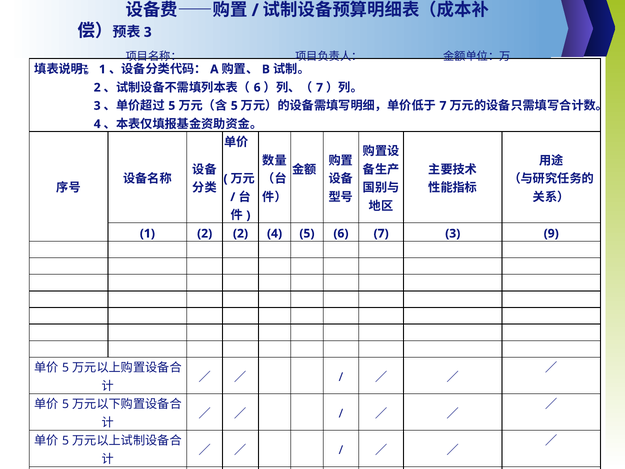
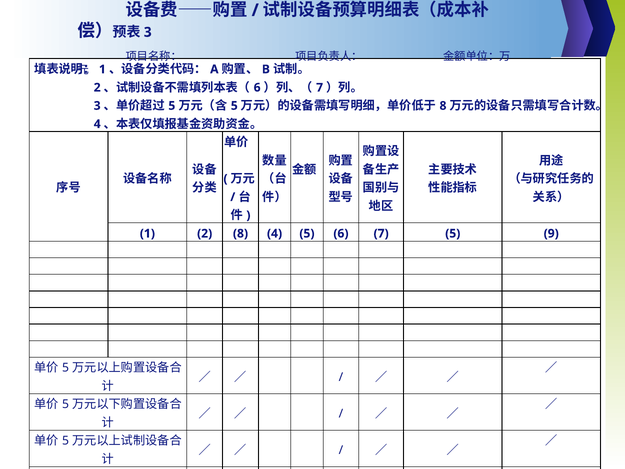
7 at (443, 106): 7 -> 8
2 2: 2 -> 8
7 3: 3 -> 5
